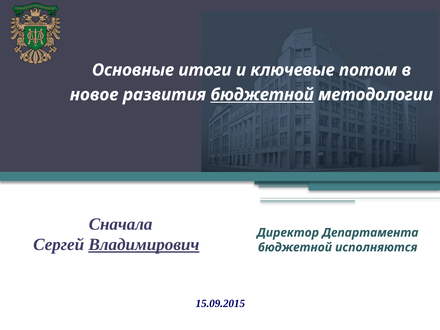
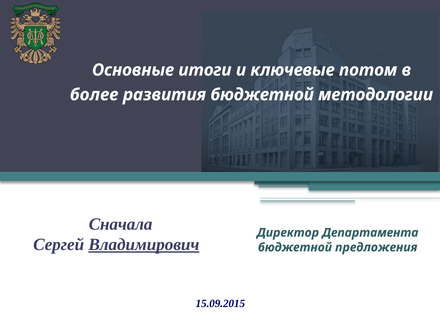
новое: новое -> более
бюджетной at (262, 95) underline: present -> none
исполняются: исполняются -> предложения
